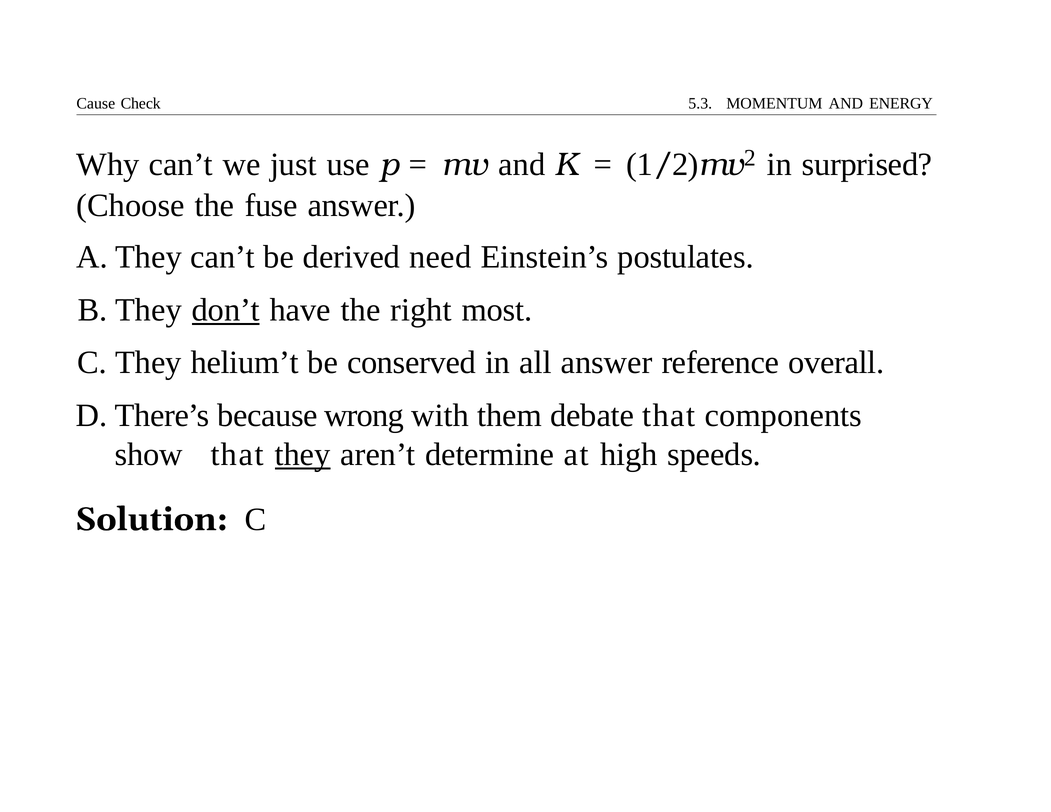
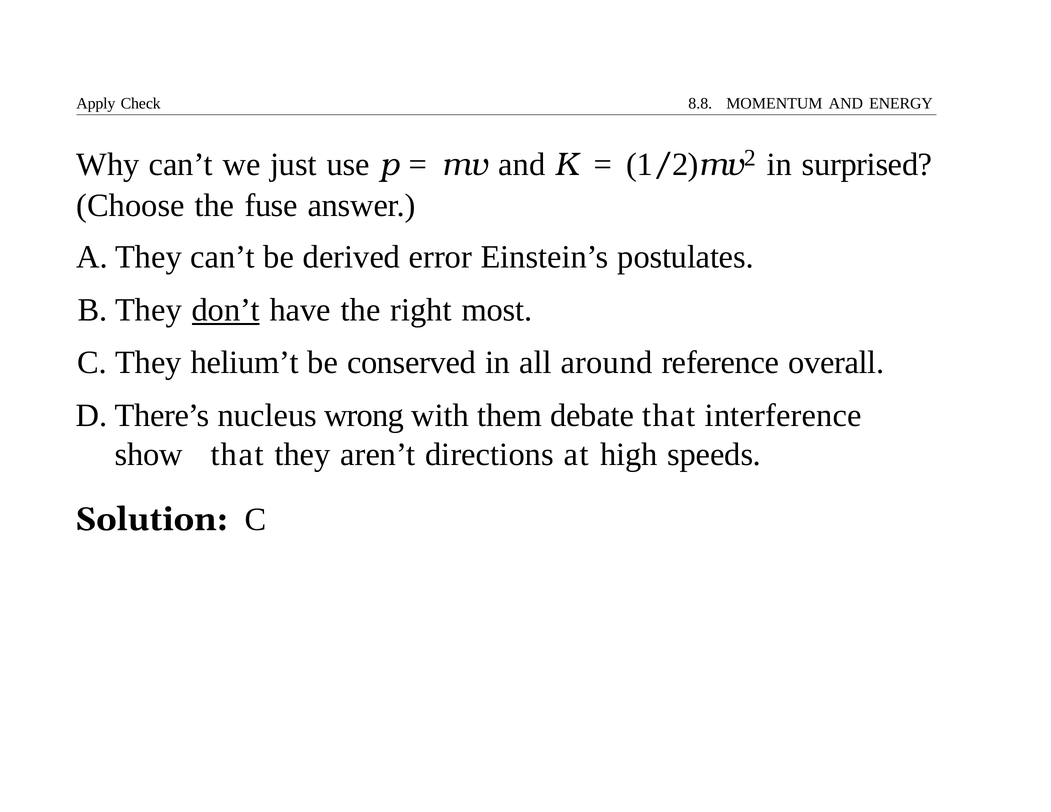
Cause: Cause -> Apply
5.3: 5.3 -> 8.8
need: need -> error
all answer: answer -> around
because: because -> nucleus
components: components -> interference
they underline: present -> none
determine: determine -> directions
